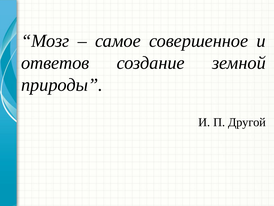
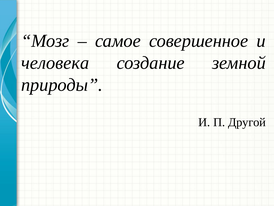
ответов: ответов -> человека
